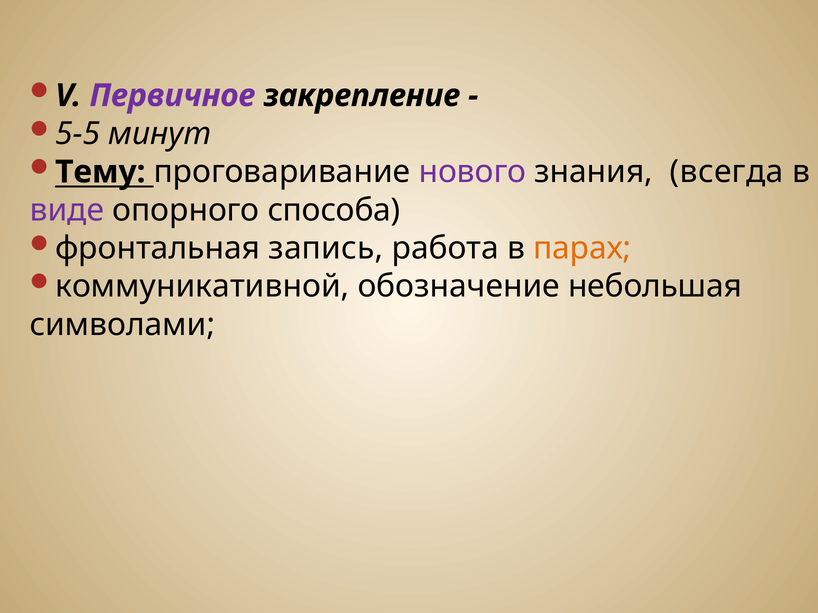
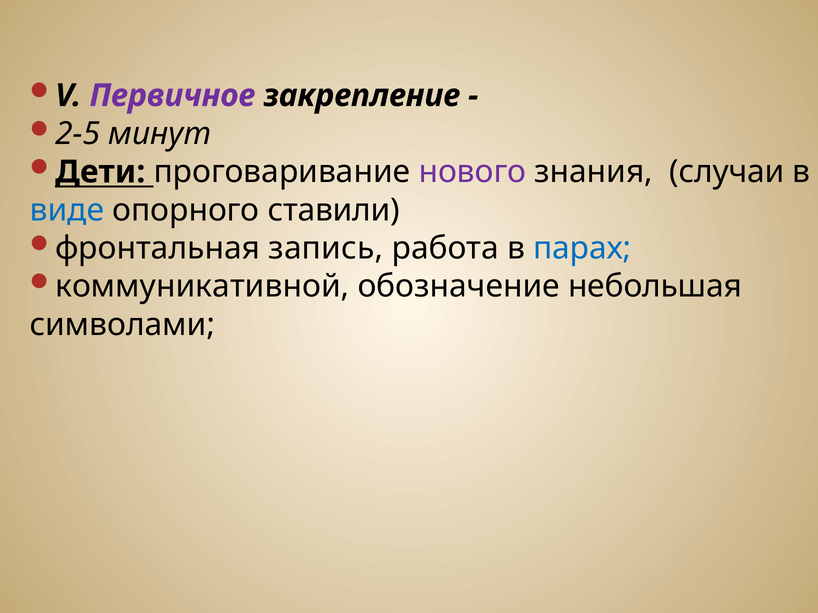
5-5: 5-5 -> 2-5
Тему: Тему -> Дети
всегда: всегда -> случаи
виде colour: purple -> blue
способа: способа -> ставили
парах colour: orange -> blue
